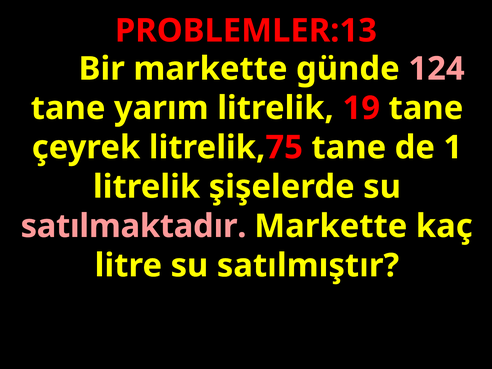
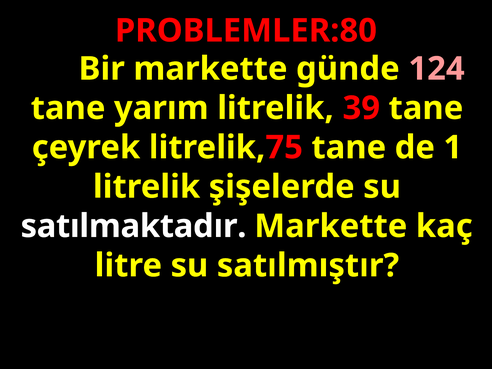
PROBLEMLER:13: PROBLEMLER:13 -> PROBLEMLER:80
19: 19 -> 39
satılmaktadır colour: pink -> white
